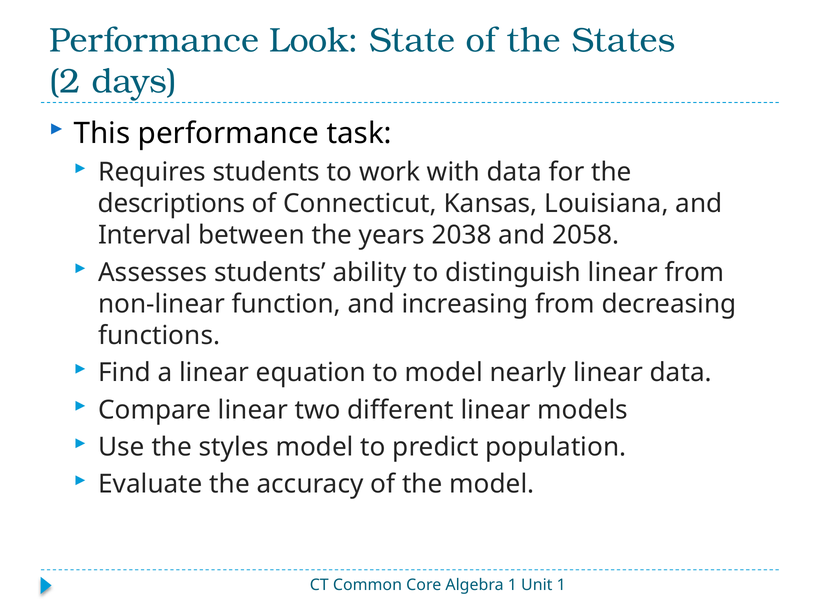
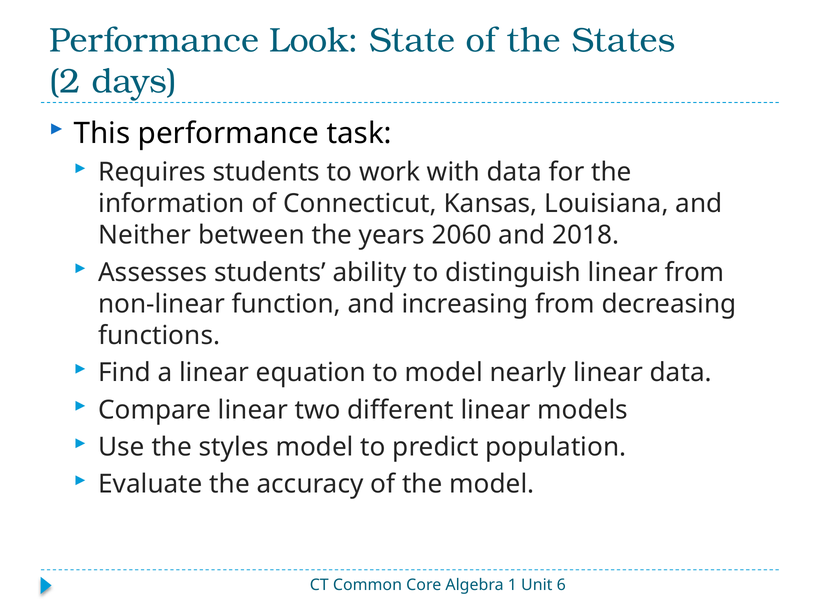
descriptions: descriptions -> information
Interval: Interval -> Neither
2038: 2038 -> 2060
2058: 2058 -> 2018
Unit 1: 1 -> 6
